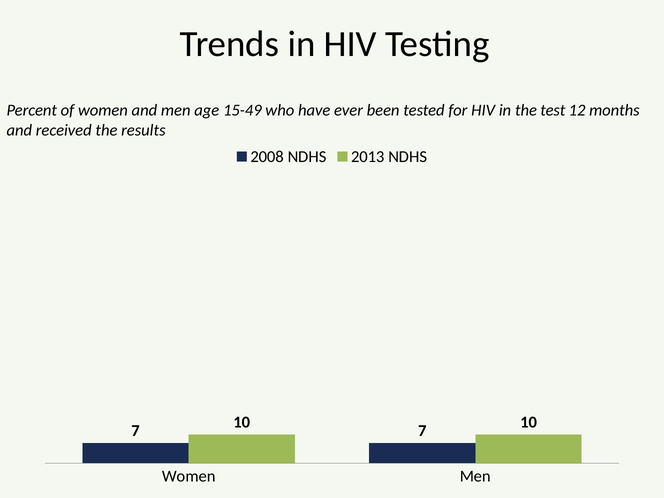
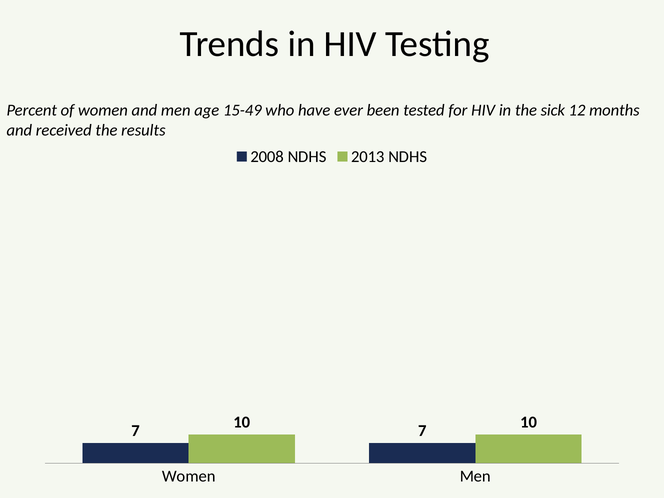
test: test -> sick
